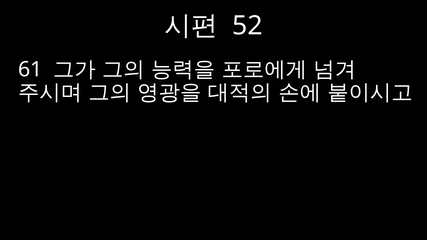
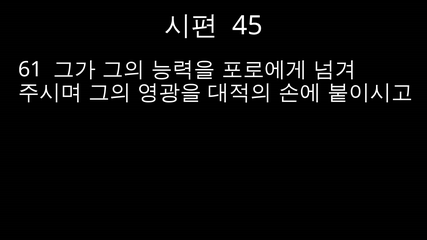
52: 52 -> 45
